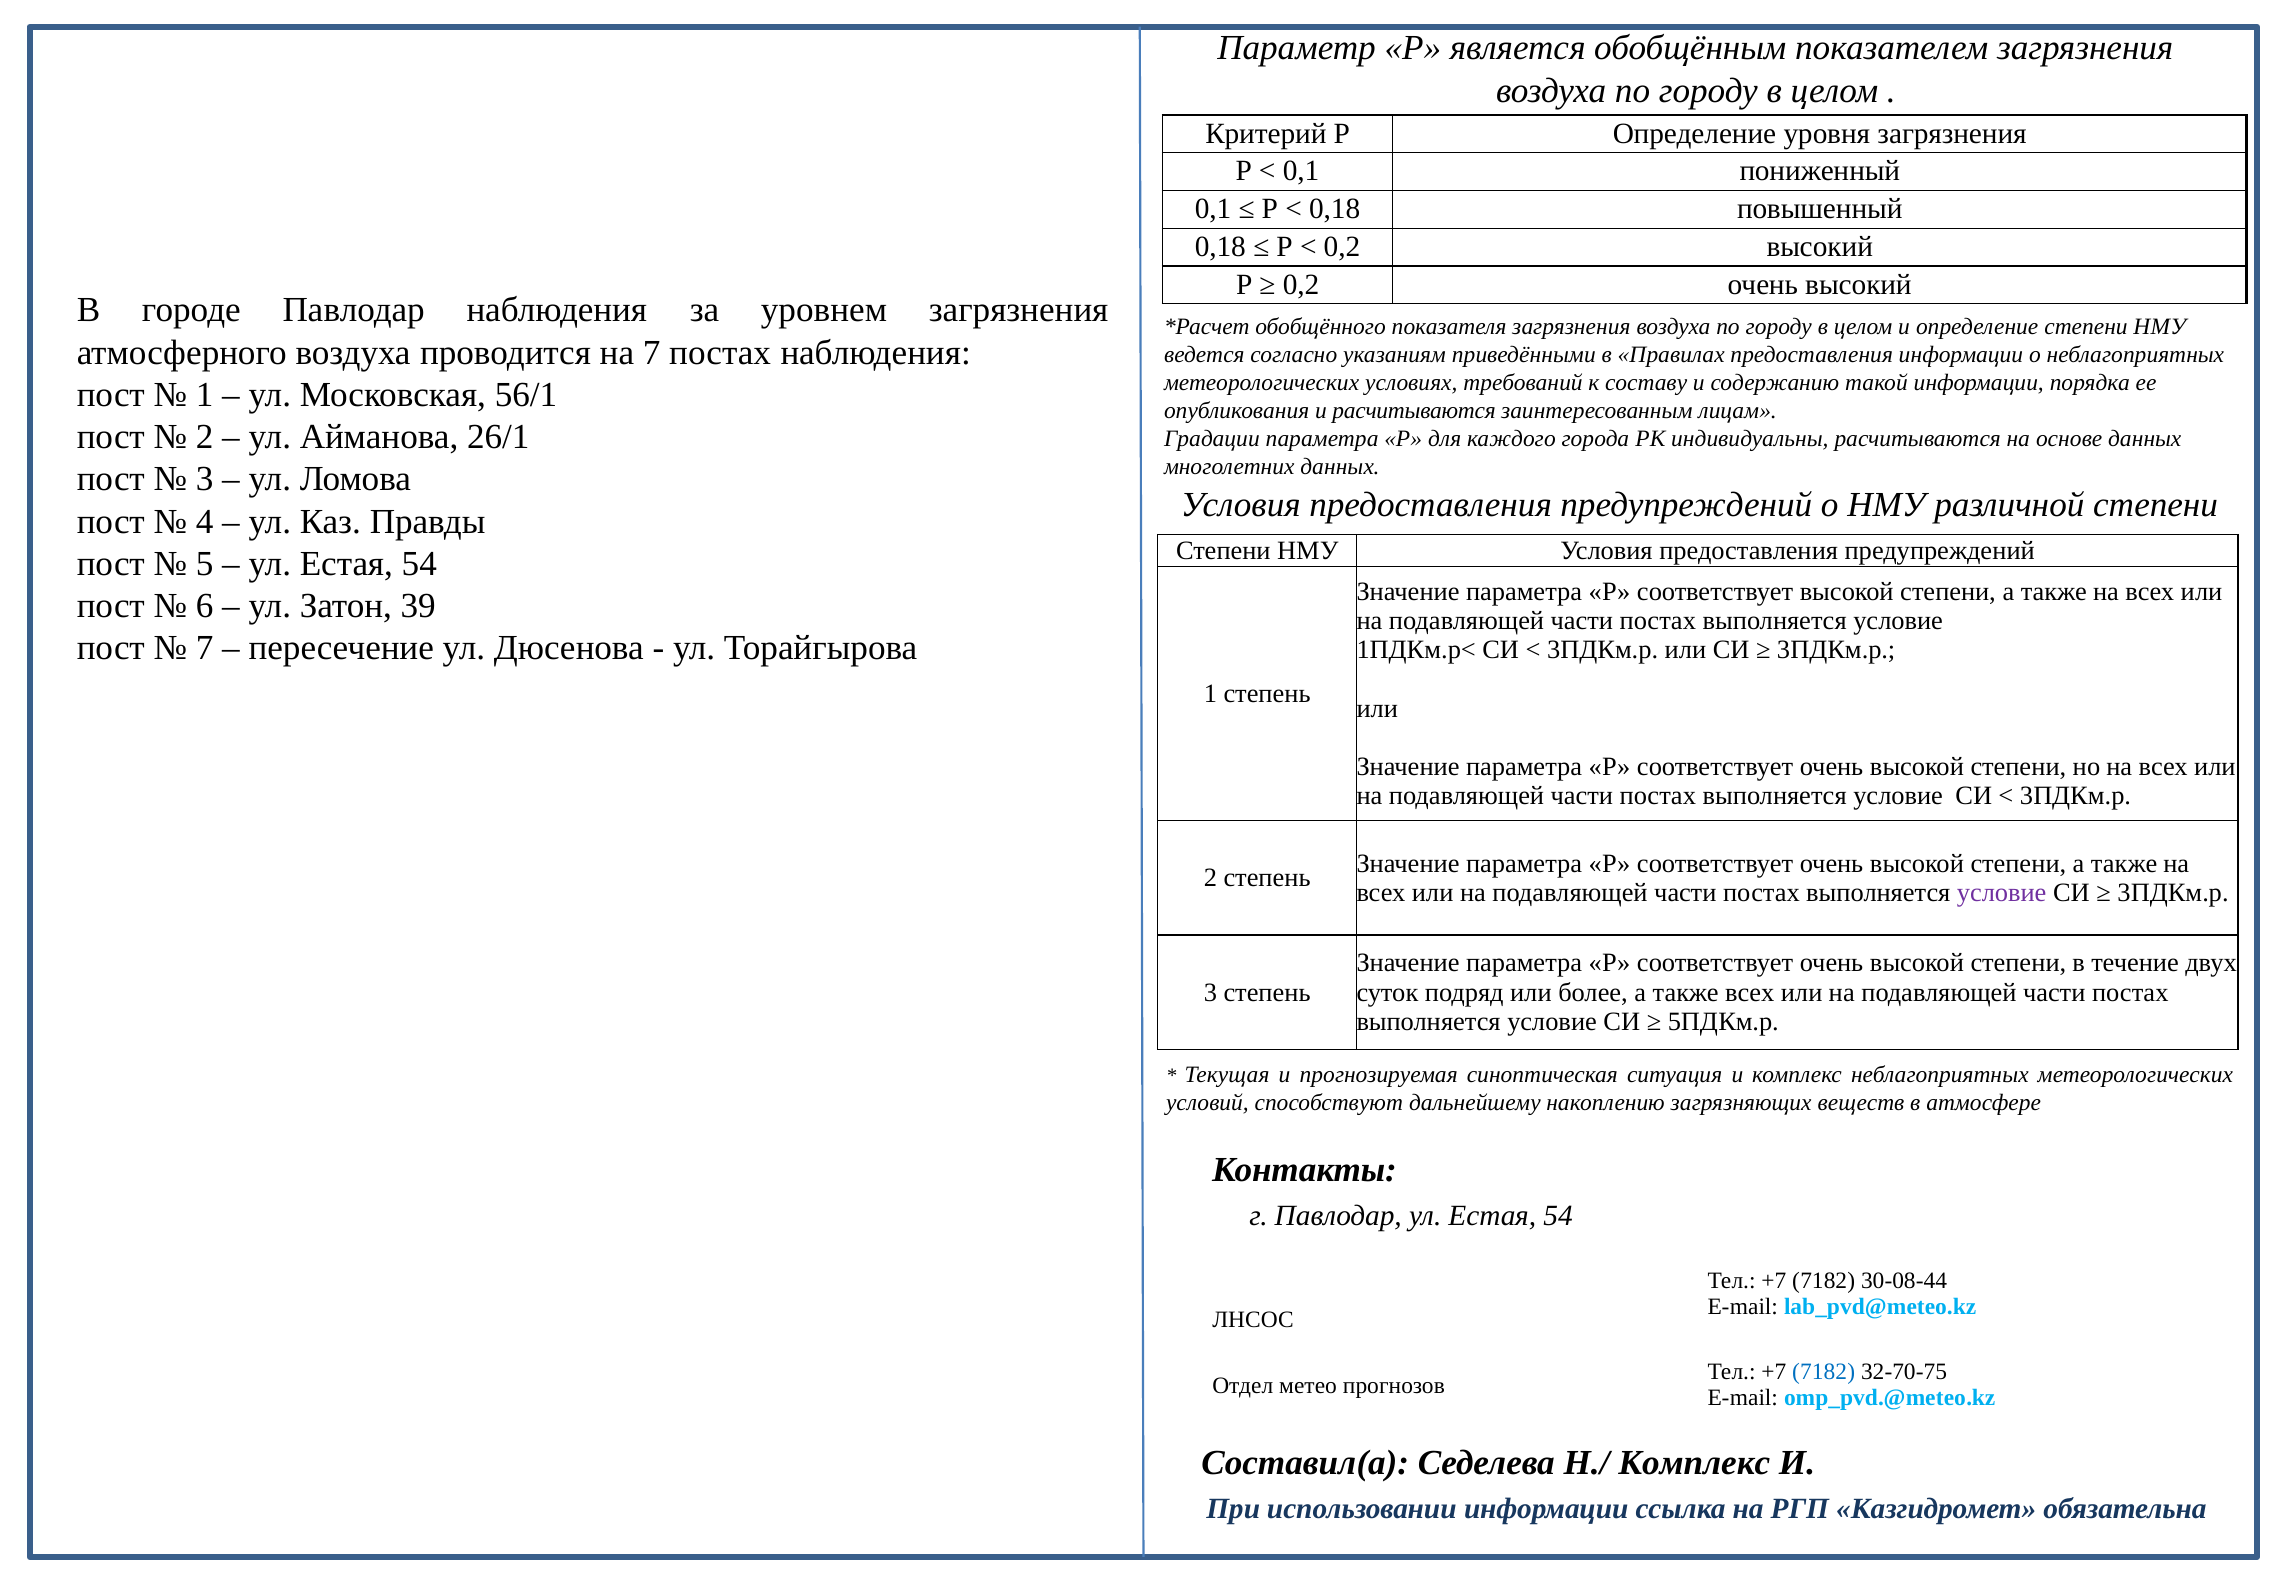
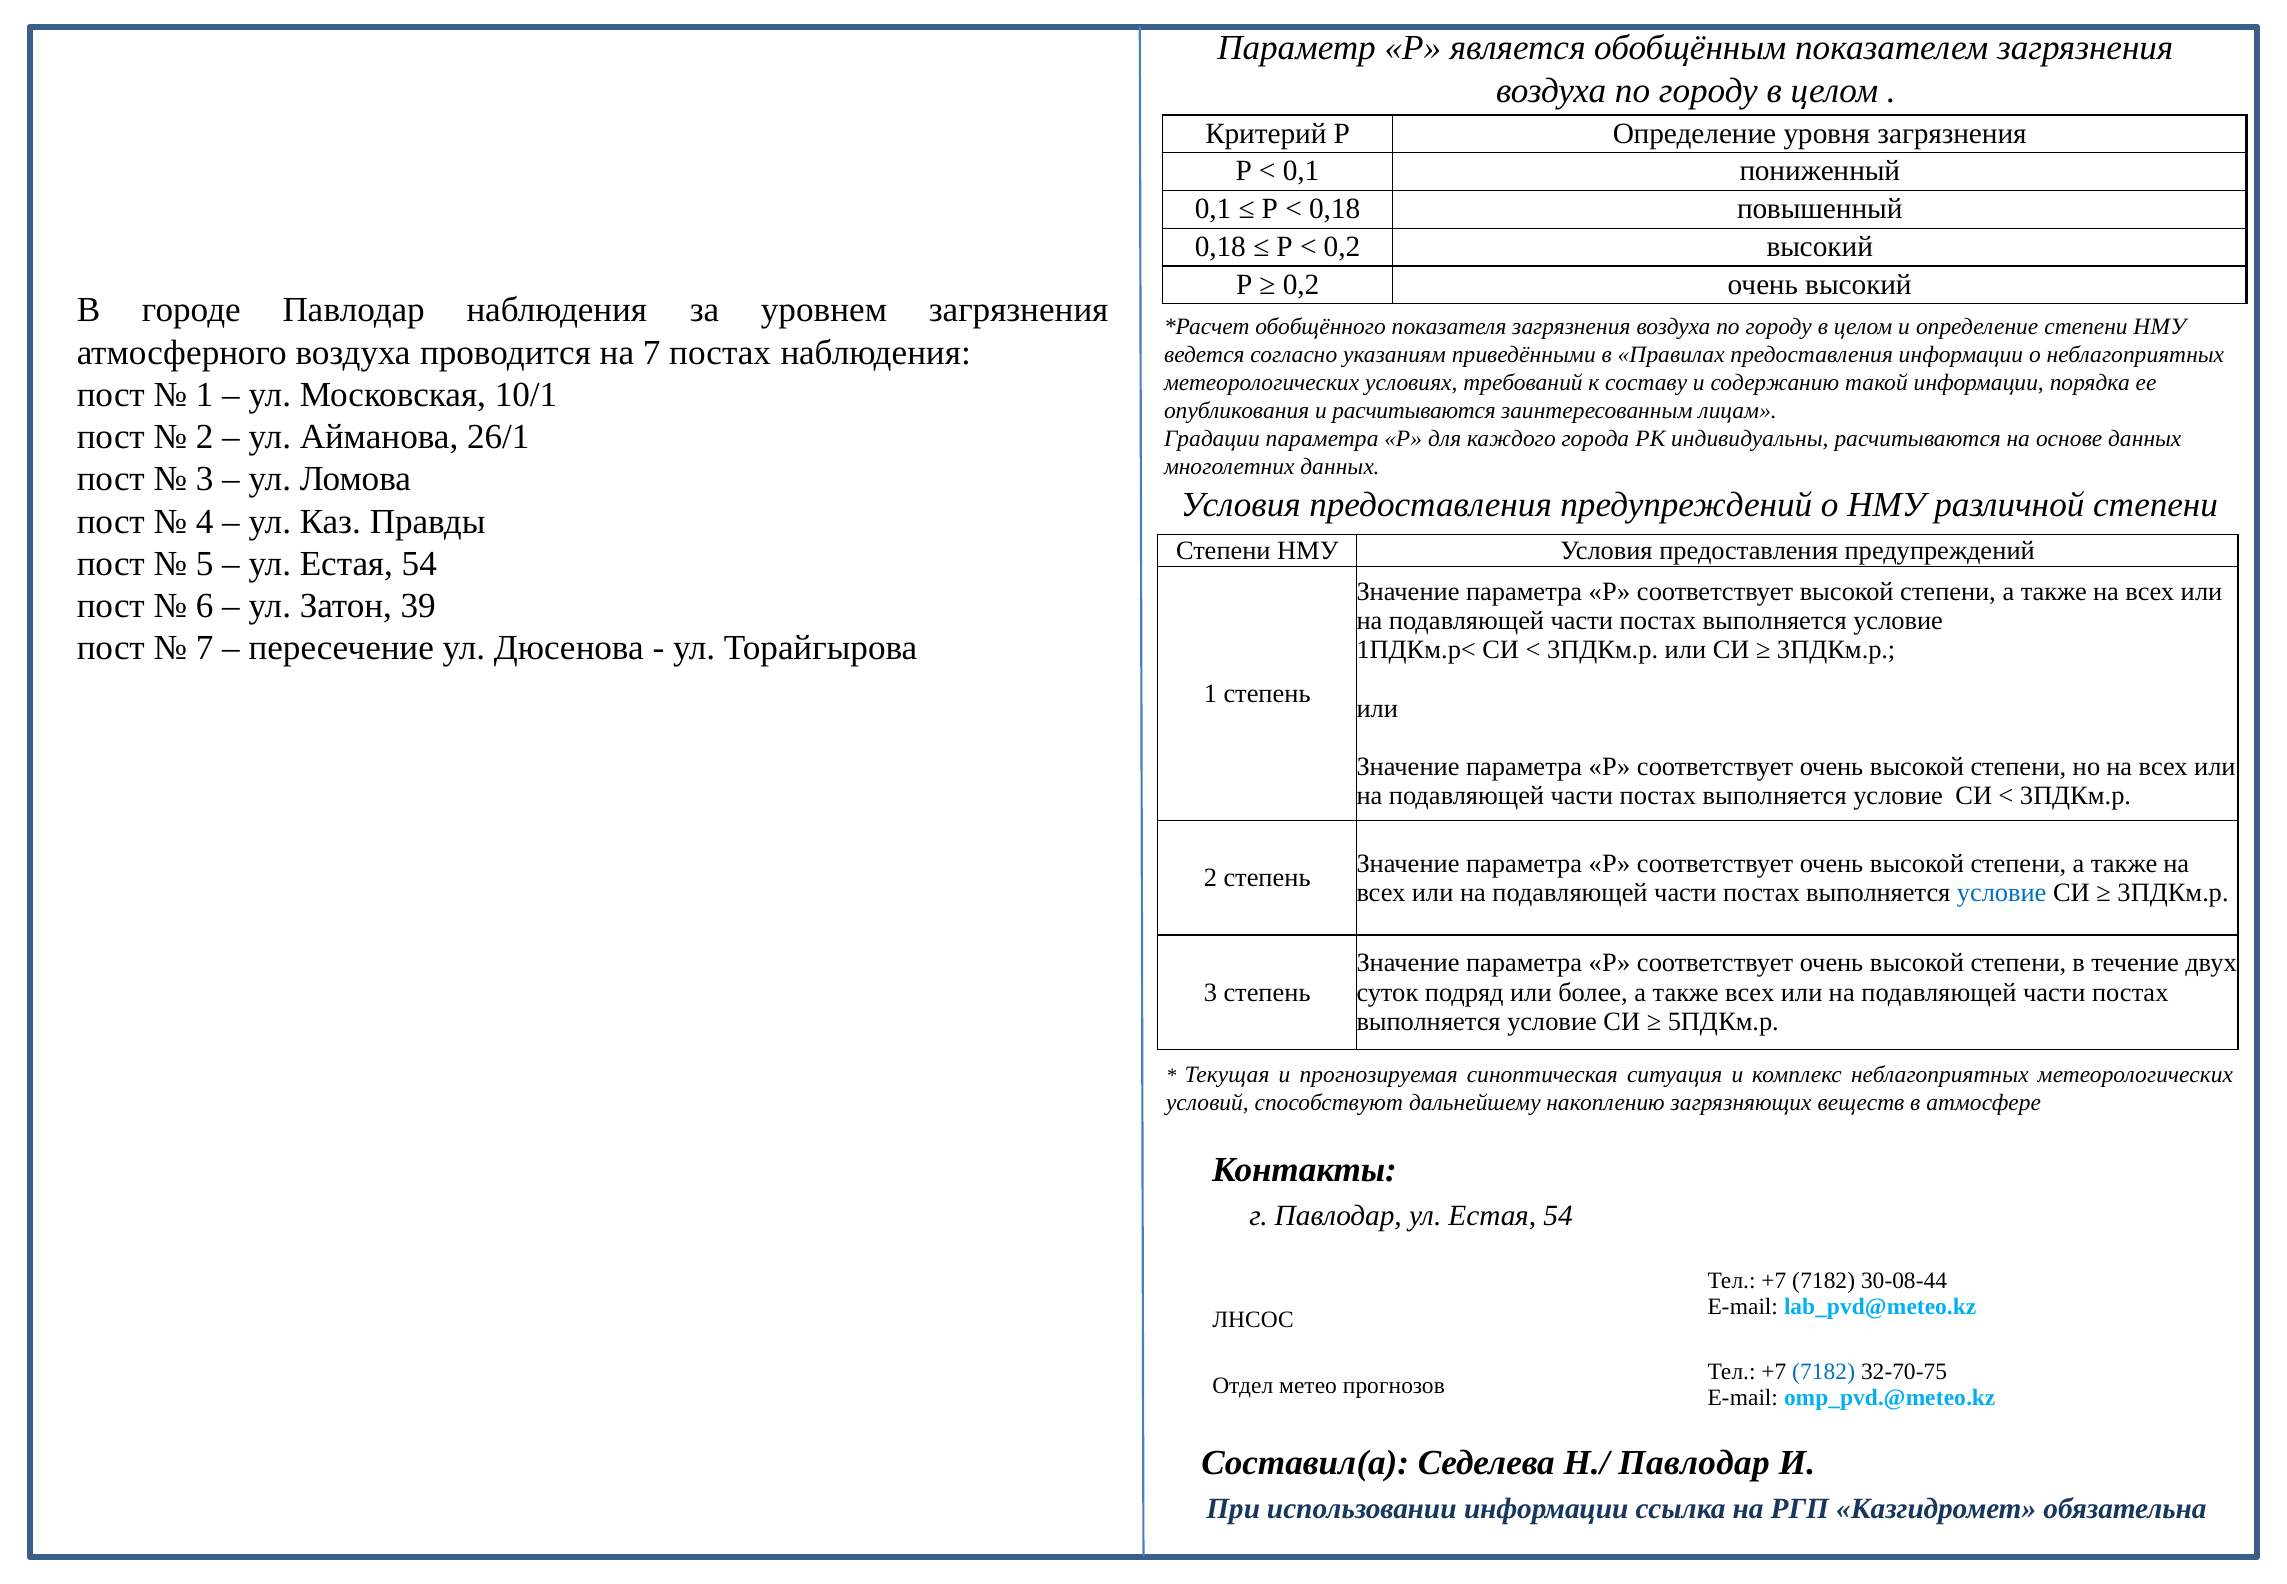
56/1: 56/1 -> 10/1
условие at (2002, 892) colour: purple -> blue
Н./ Комплекс: Комплекс -> Павлодар
